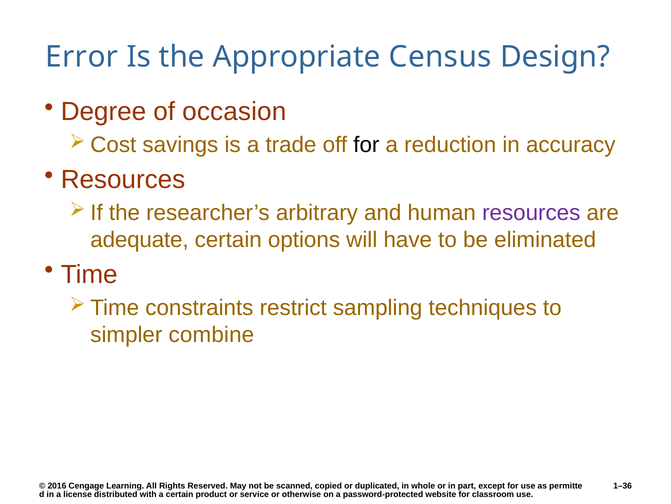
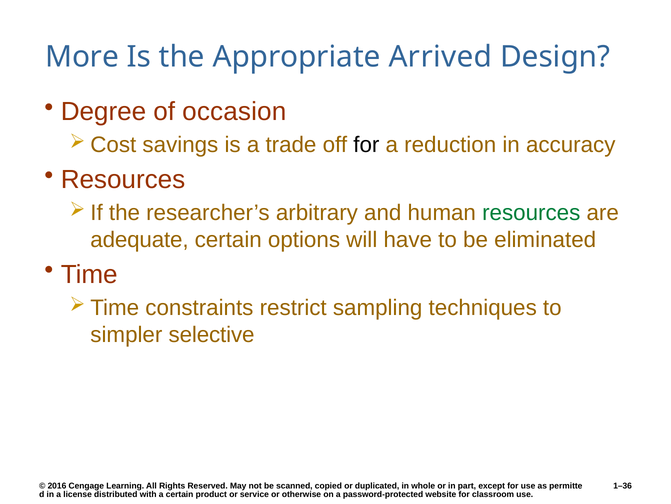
Error: Error -> More
Census: Census -> Arrived
resources at (531, 213) colour: purple -> green
combine: combine -> selective
